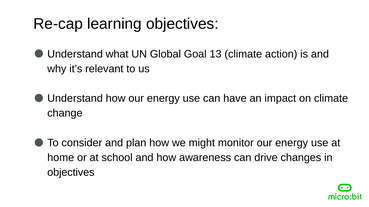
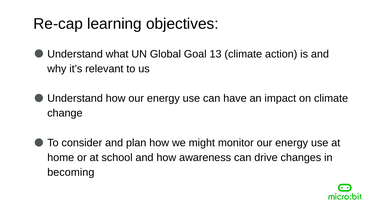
objectives at (71, 173): objectives -> becoming
